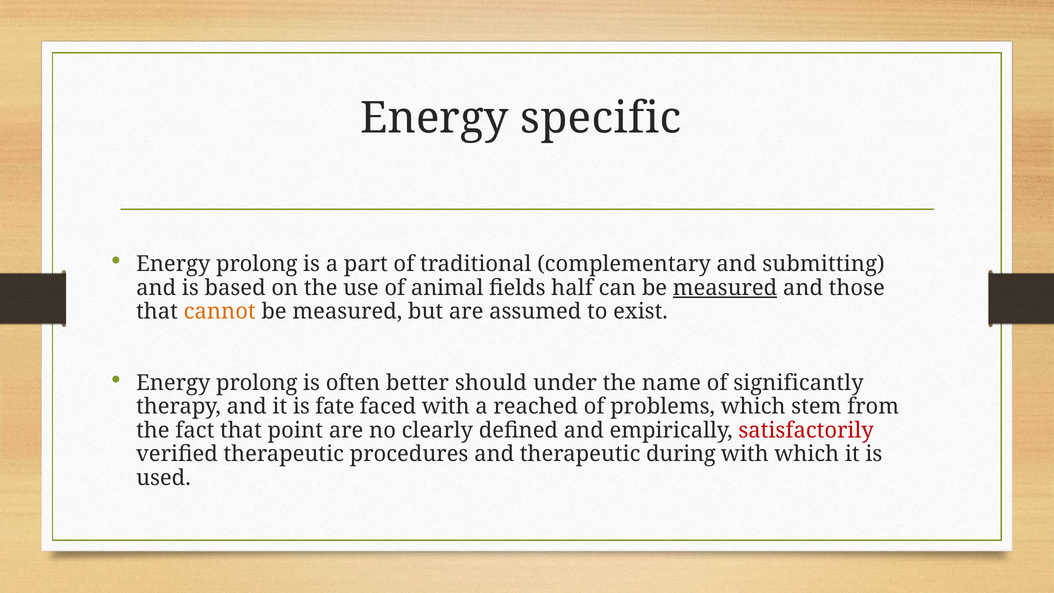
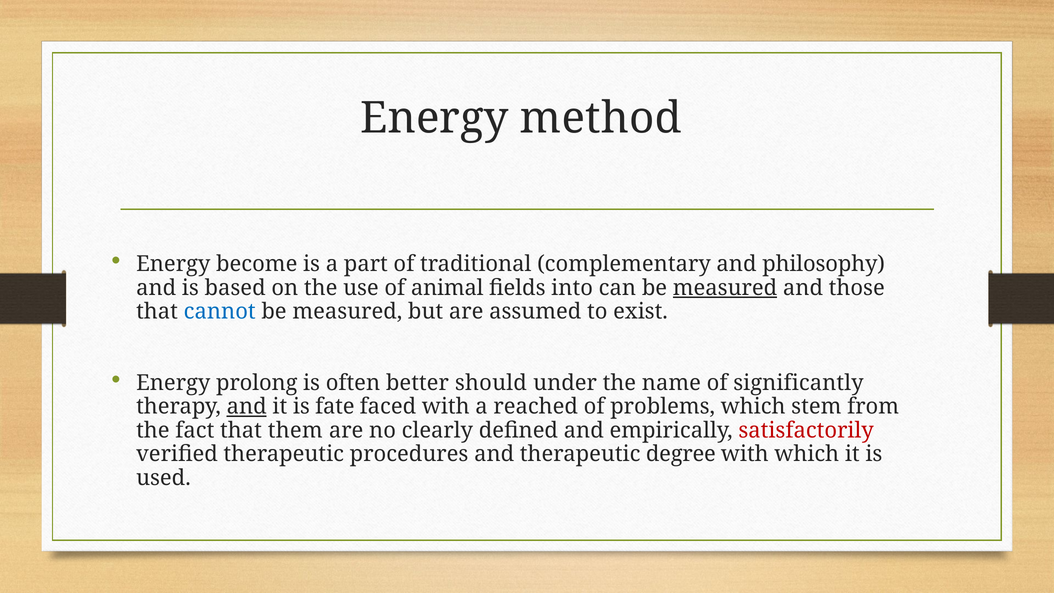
specific: specific -> method
prolong at (257, 264): prolong -> become
submitting: submitting -> philosophy
half: half -> into
cannot colour: orange -> blue
and at (247, 407) underline: none -> present
point: point -> them
during: during -> degree
